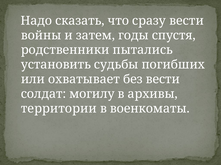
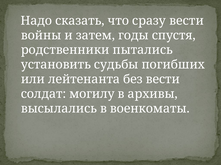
охватывает: охватывает -> лейтенанта
территории: территории -> высылались
